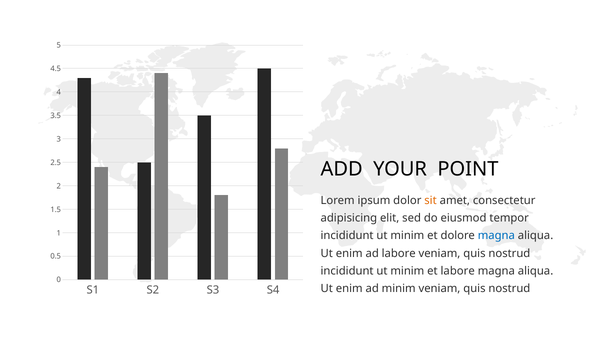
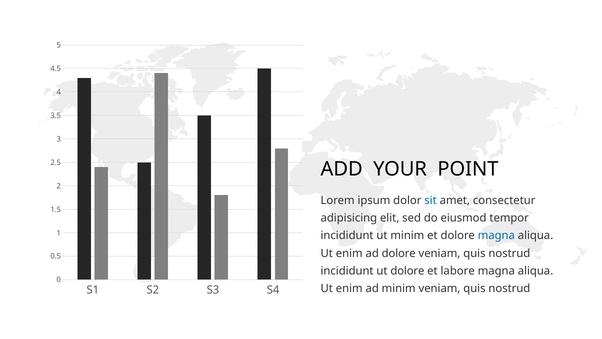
sit colour: orange -> blue
ad labore: labore -> dolore
minim at (407, 271): minim -> dolore
